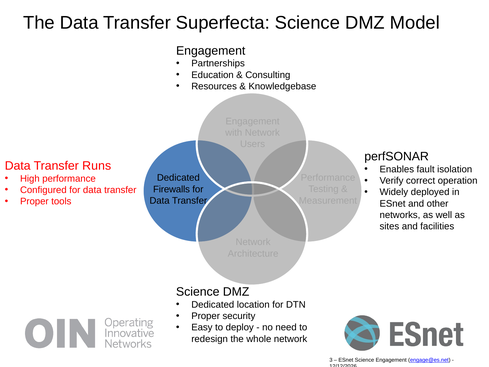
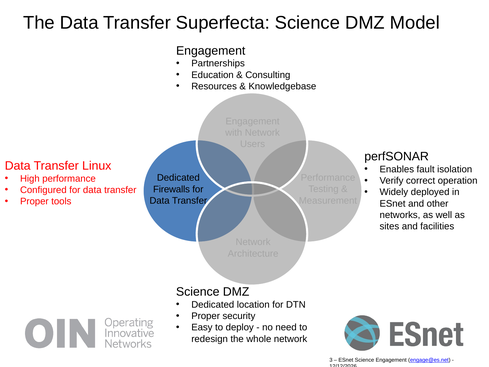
Runs: Runs -> Linux
